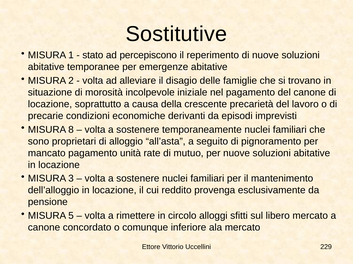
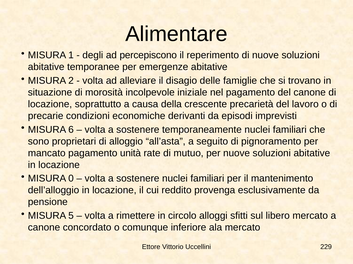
Sostitutive: Sostitutive -> Alimentare
stato: stato -> degli
8: 8 -> 6
3: 3 -> 0
